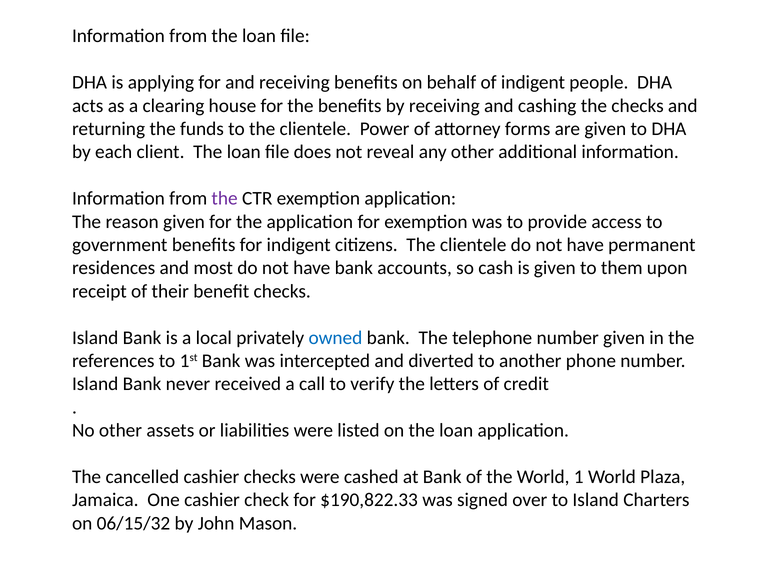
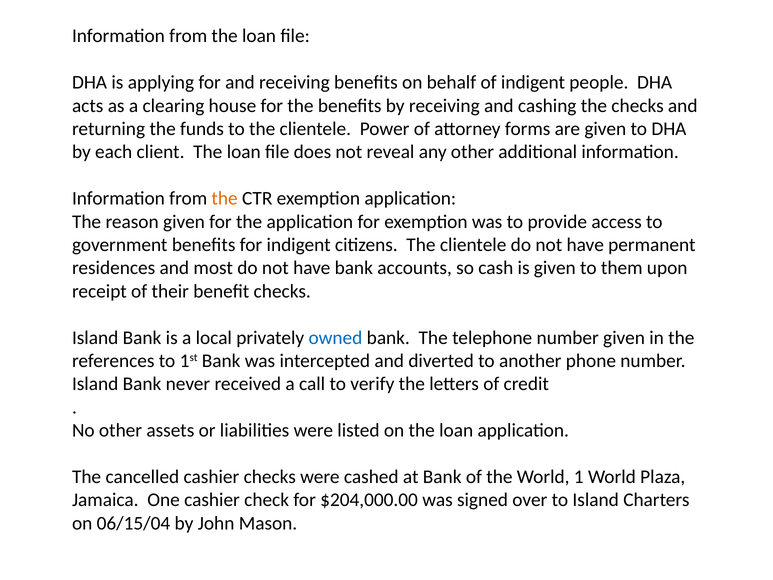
the at (225, 198) colour: purple -> orange
$190,822.33: $190,822.33 -> $204,000.00
06/15/32: 06/15/32 -> 06/15/04
